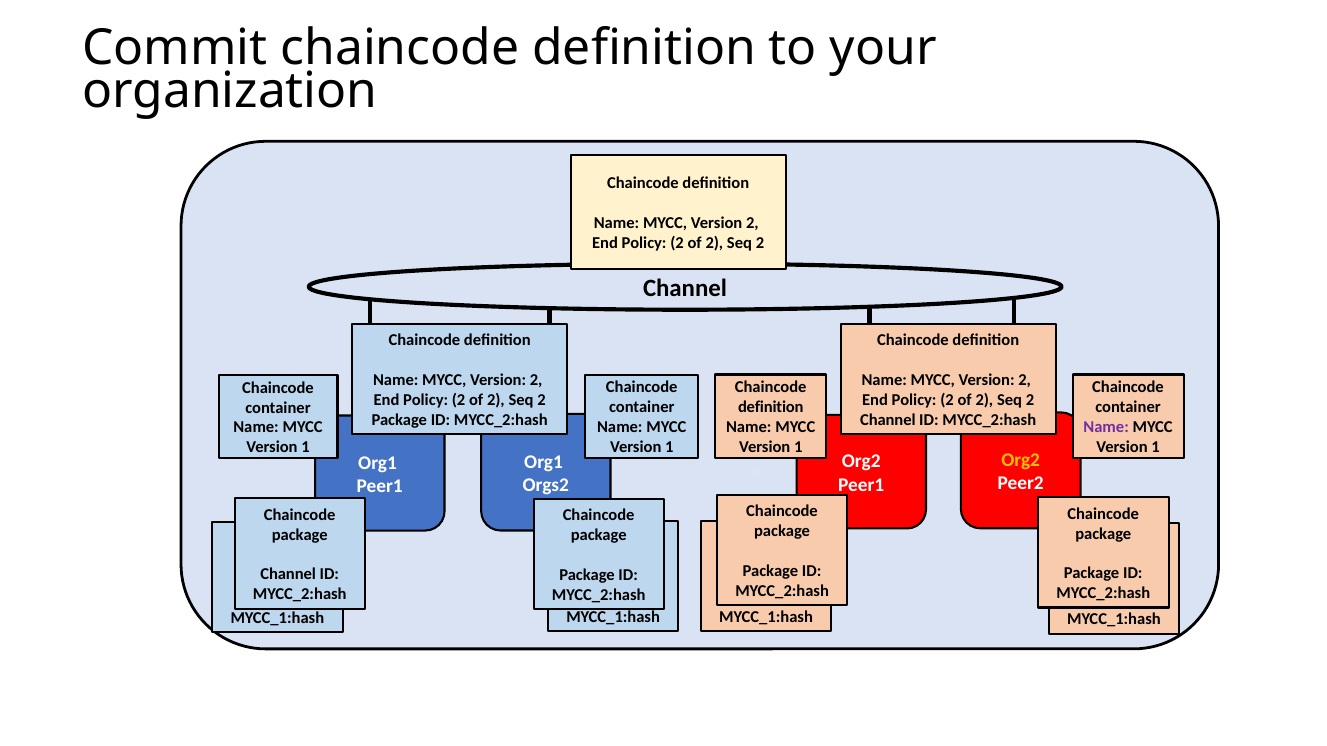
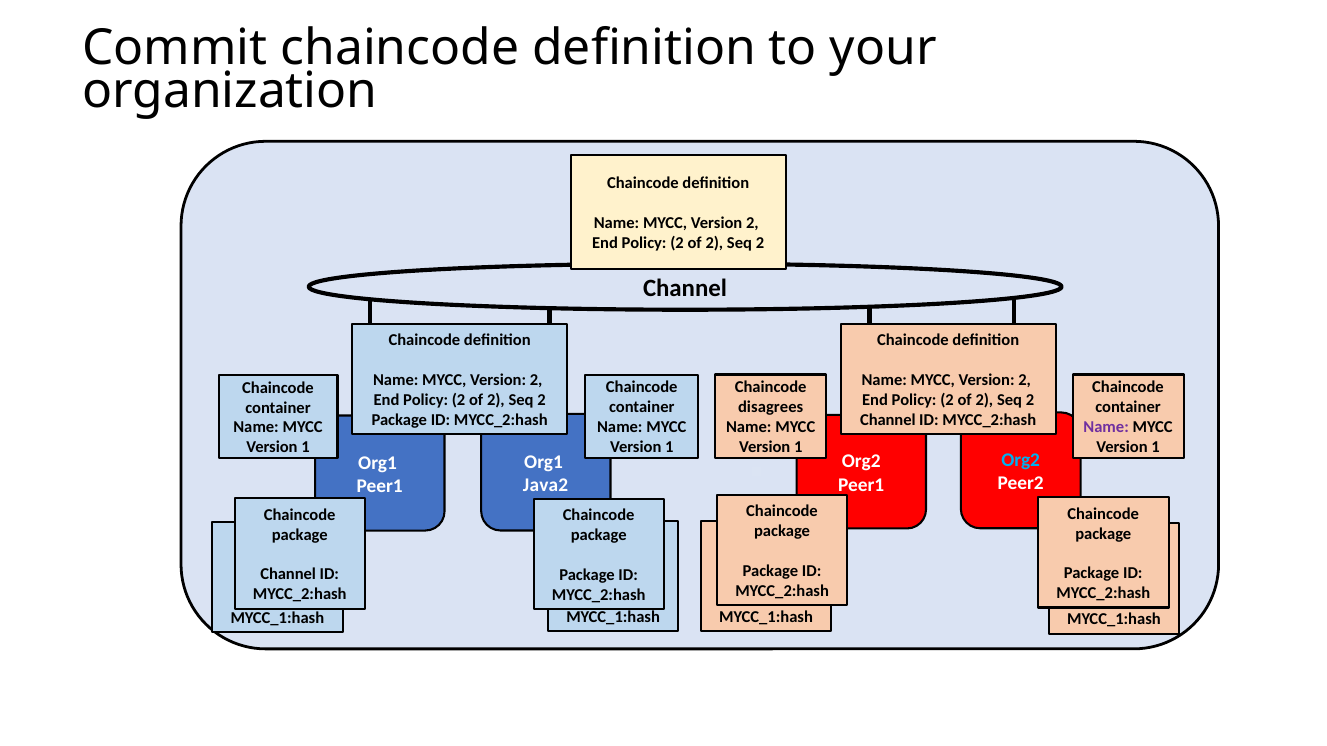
definition at (771, 407): definition -> disagrees
Org2 at (1021, 460) colour: yellow -> light blue
Orgs2: Orgs2 -> Java2
